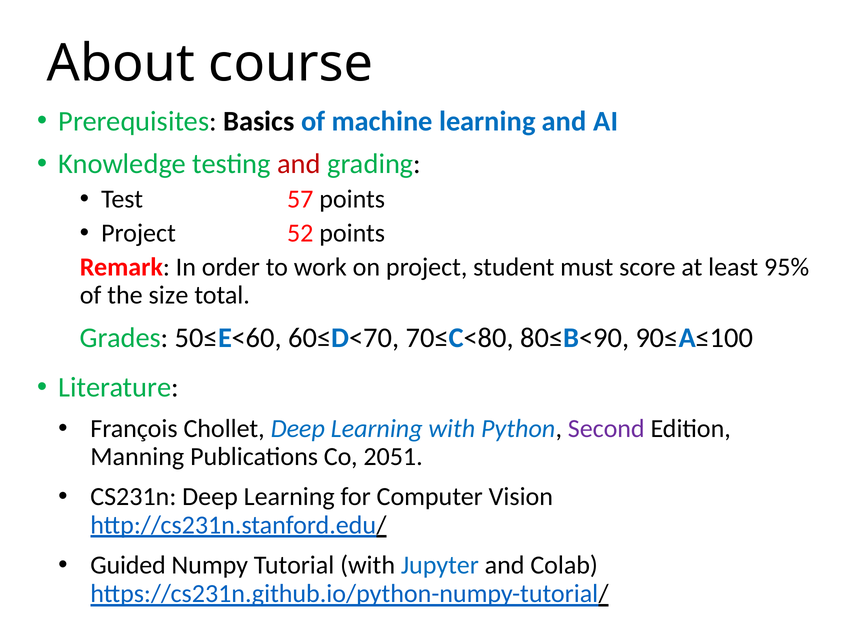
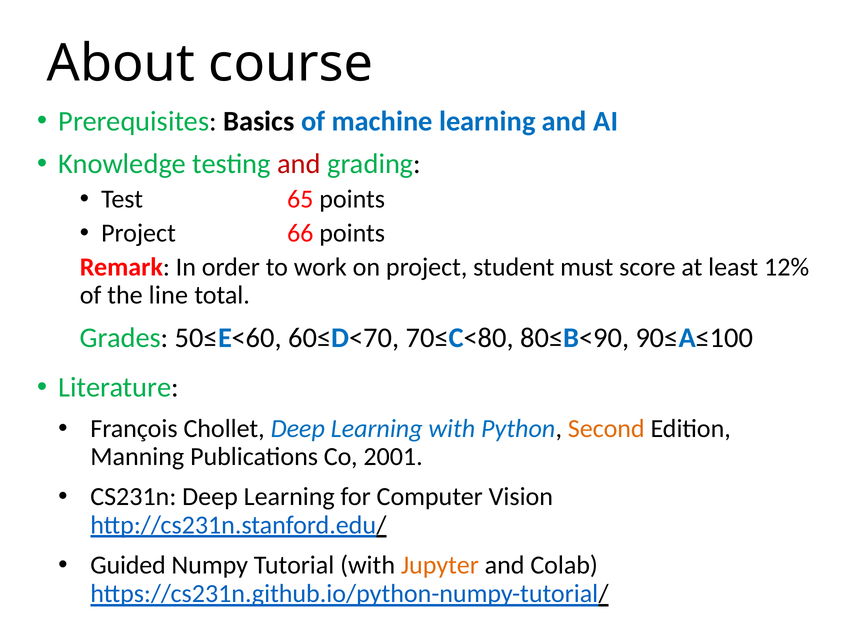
57: 57 -> 65
52: 52 -> 66
95%: 95% -> 12%
size: size -> line
Second colour: purple -> orange
2051: 2051 -> 2001
Jupyter colour: blue -> orange
